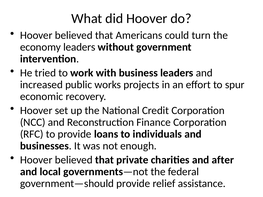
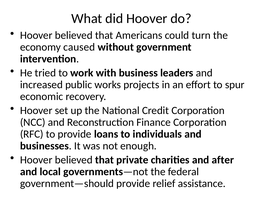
economy leaders: leaders -> caused
